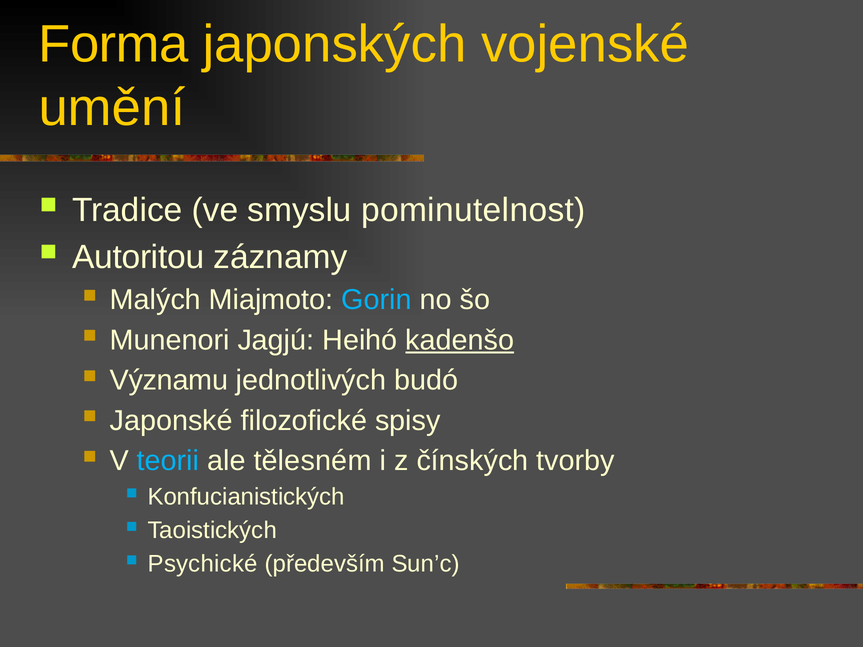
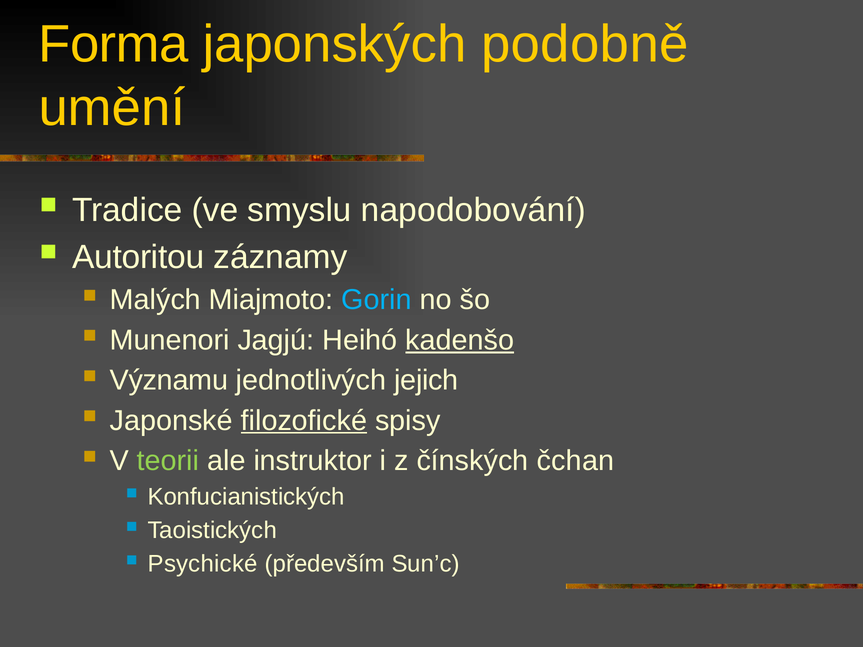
vojenské: vojenské -> podobně
pominutelnost: pominutelnost -> napodobování
budó: budó -> jejich
filozofické underline: none -> present
teorii colour: light blue -> light green
tělesném: tělesném -> instruktor
tvorby: tvorby -> čchan
